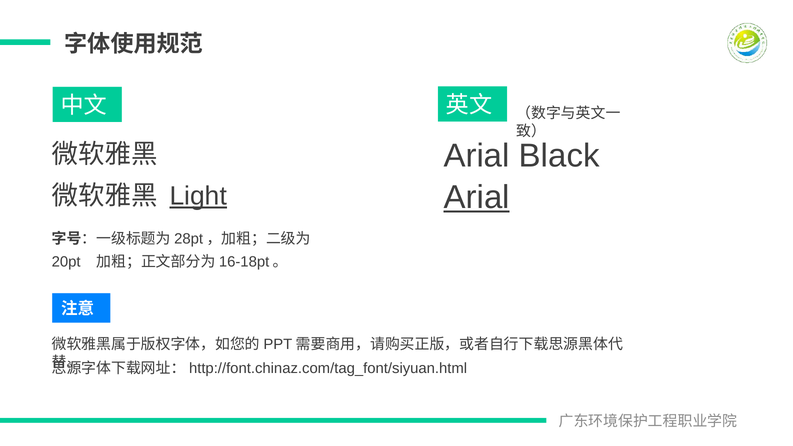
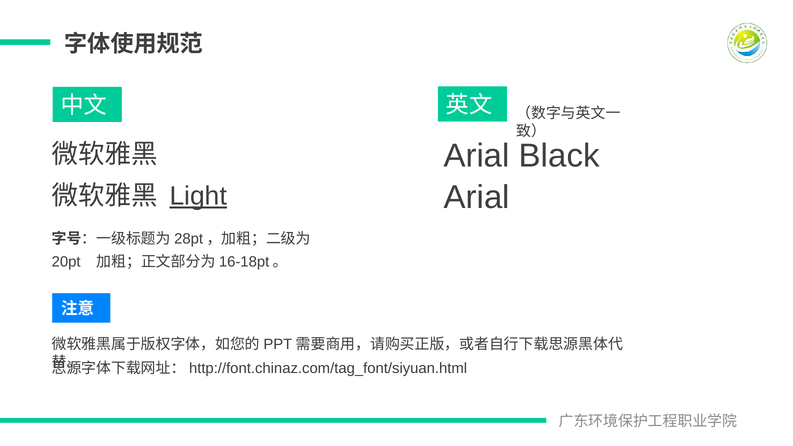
Arial at (477, 197) underline: present -> none
